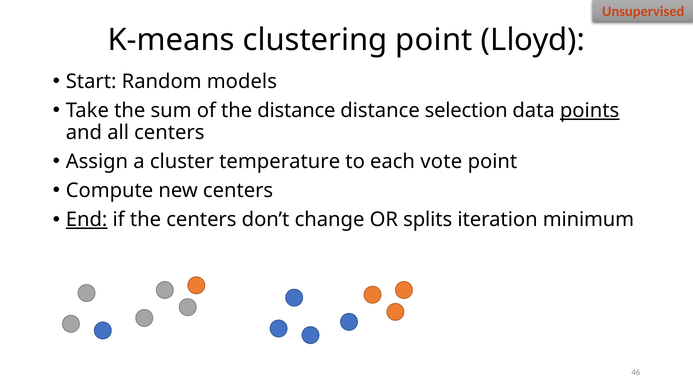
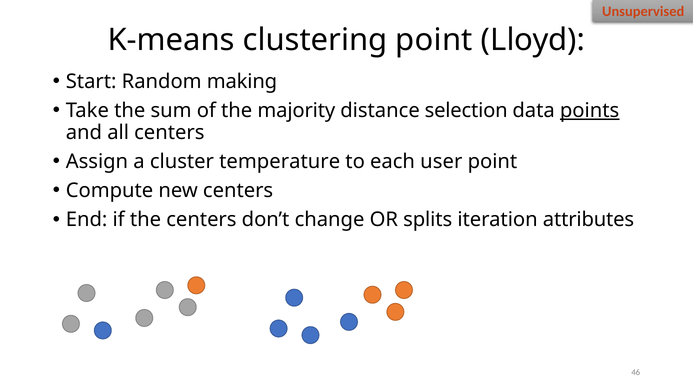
models: models -> making
the distance: distance -> majority
vote: vote -> user
End underline: present -> none
minimum: minimum -> attributes
